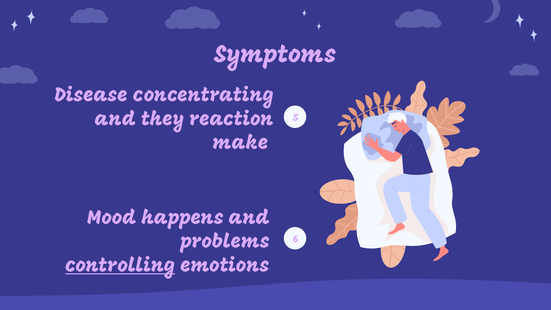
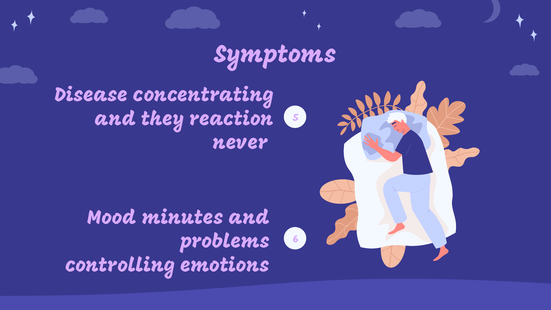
make: make -> never
happens: happens -> minutes
controlling underline: present -> none
